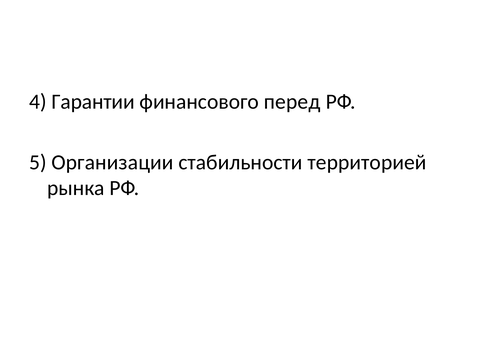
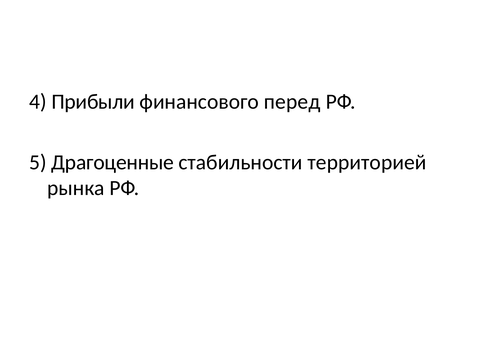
Гарантии: Гарантии -> Прибыли
Организации: Организации -> Драгоценные
